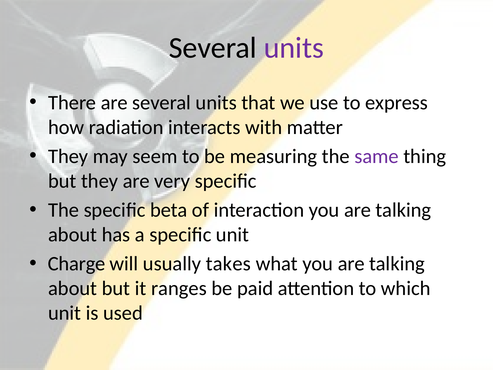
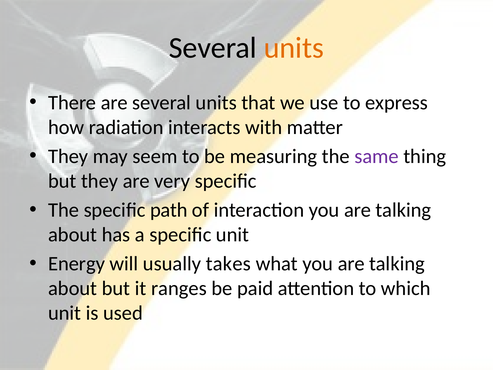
units at (294, 48) colour: purple -> orange
beta: beta -> path
Charge: Charge -> Energy
